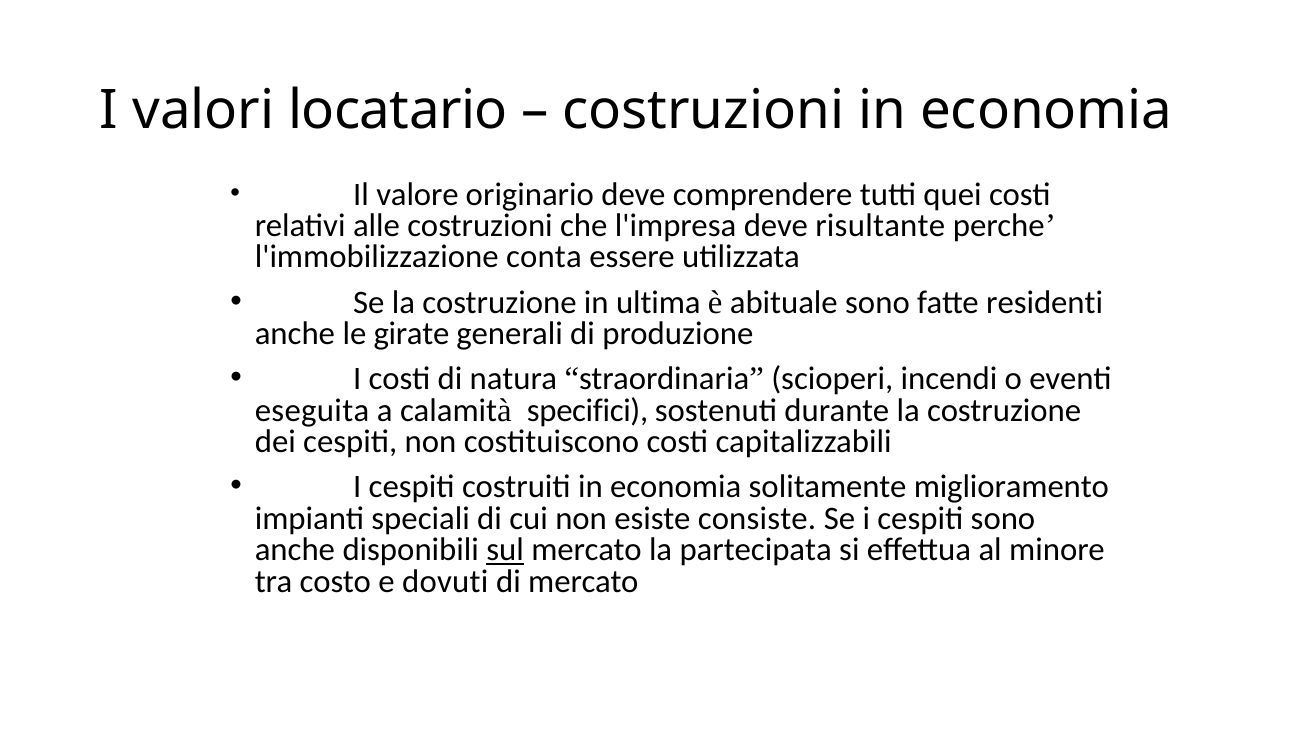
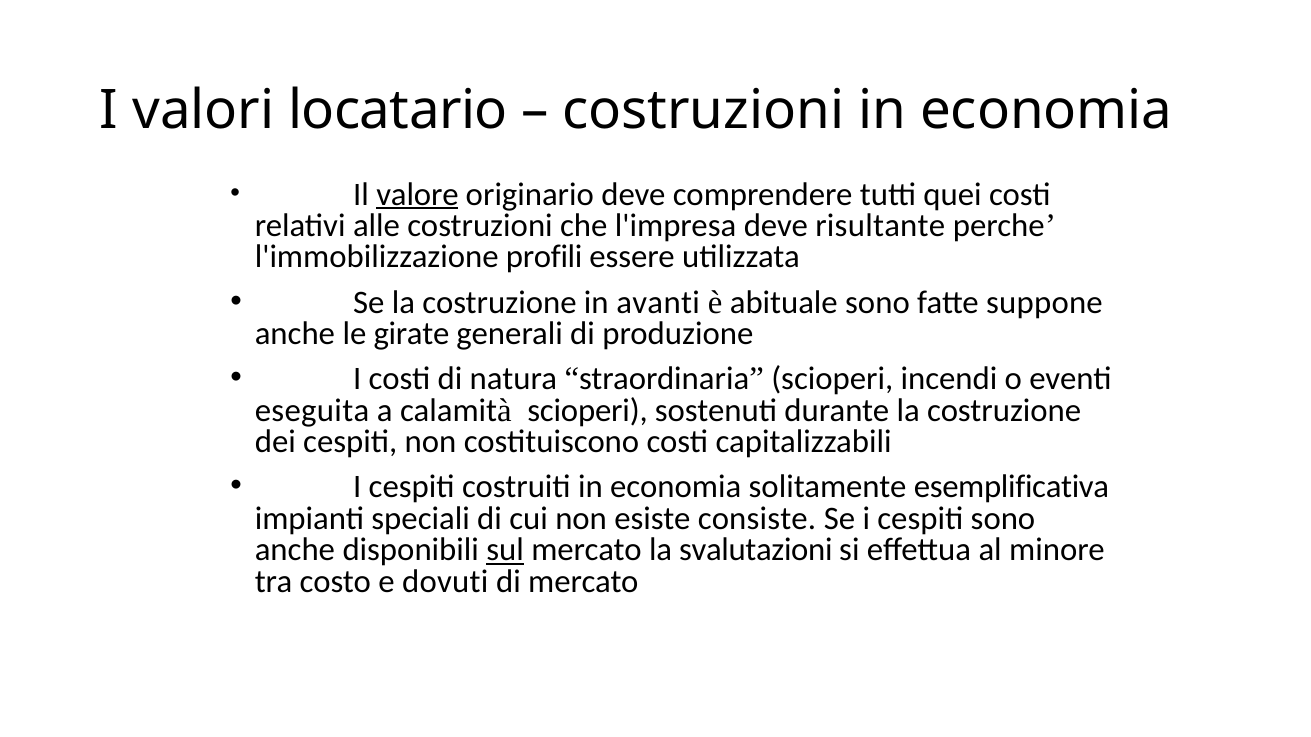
valore underline: none -> present
conta: conta -> profili
ultima: ultima -> avanti
residenti: residenti -> suppone
calamità specifici: specifici -> scioperi
miglioramento: miglioramento -> esemplificativa
partecipata: partecipata -> svalutazioni
